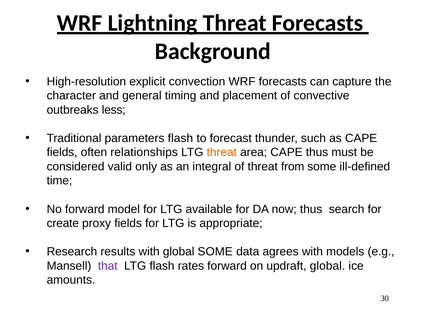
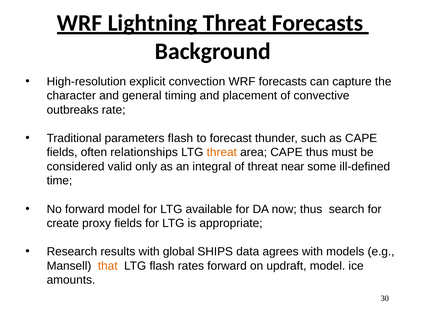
less: less -> rate
from: from -> near
global SOME: SOME -> SHIPS
that colour: purple -> orange
updraft global: global -> model
